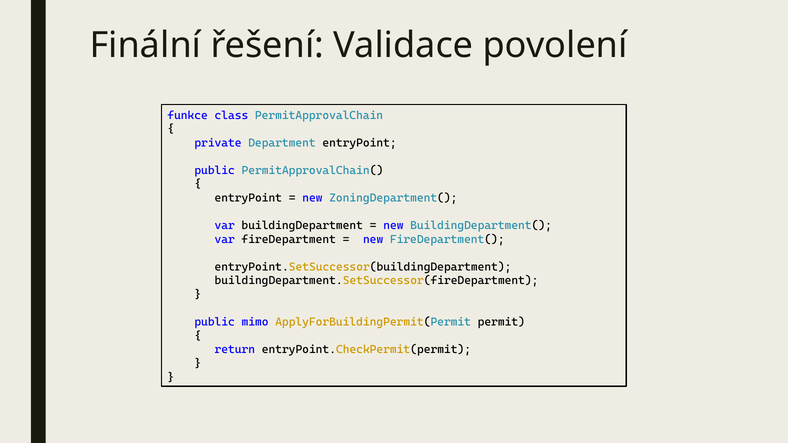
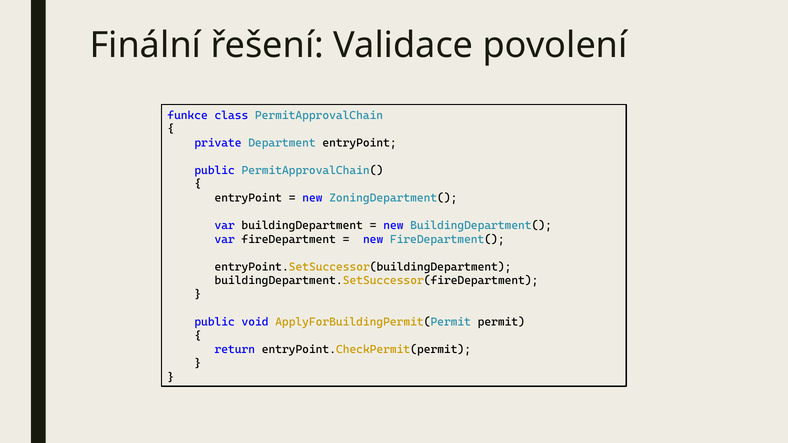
mimo: mimo -> void
